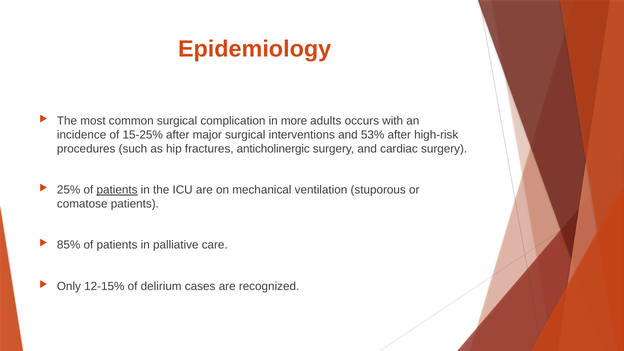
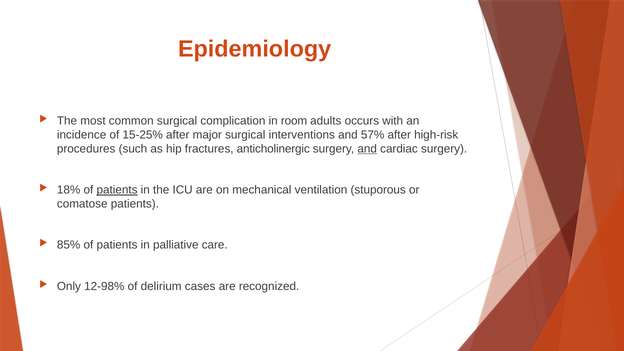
more: more -> room
53%: 53% -> 57%
and at (367, 149) underline: none -> present
25%: 25% -> 18%
12-15%: 12-15% -> 12-98%
